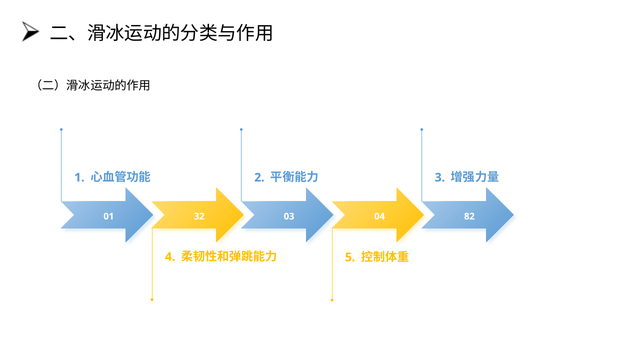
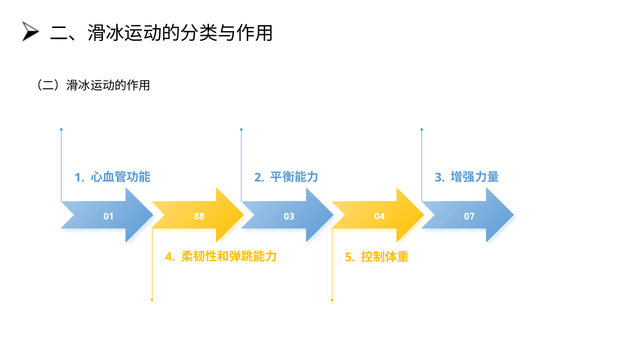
32: 32 -> 88
82: 82 -> 07
